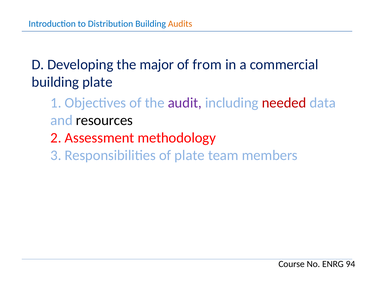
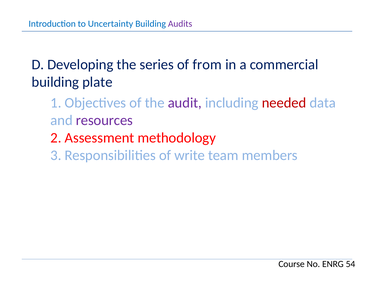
Distribution: Distribution -> Uncertainty
Audits colour: orange -> purple
major: major -> series
resources colour: black -> purple
of plate: plate -> write
94: 94 -> 54
